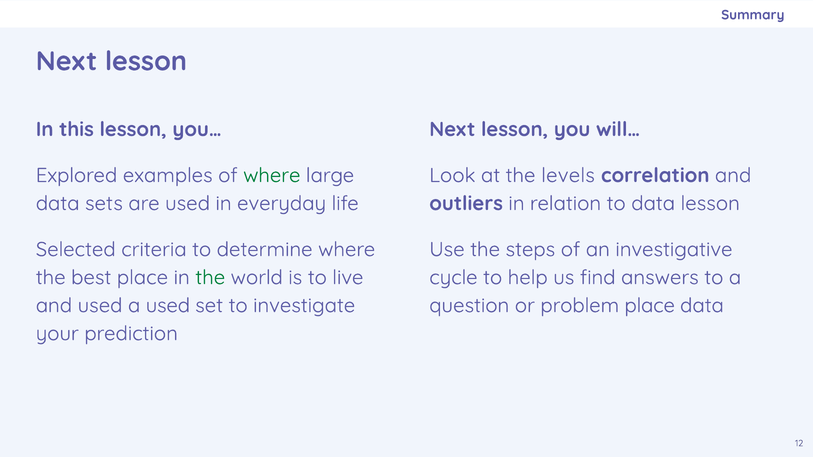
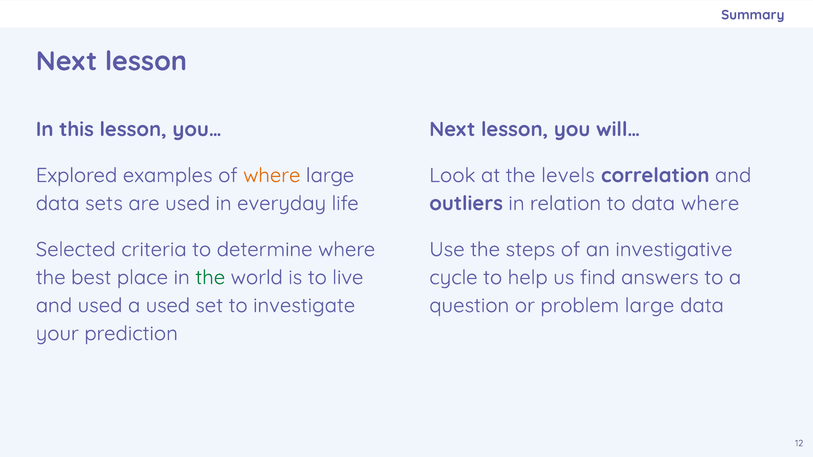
where at (272, 176) colour: green -> orange
data lesson: lesson -> where
problem place: place -> large
